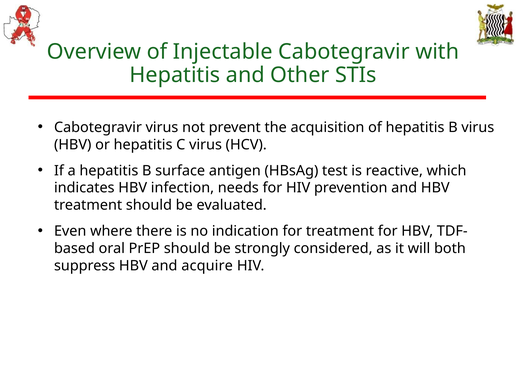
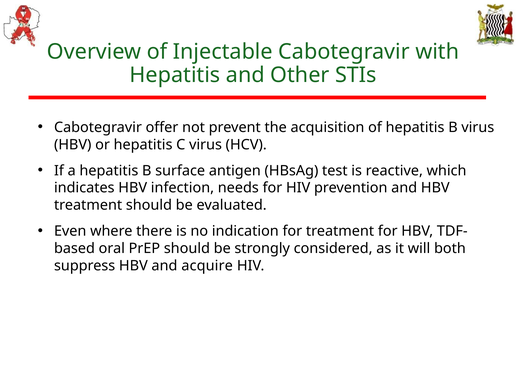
Cabotegravir virus: virus -> offer
